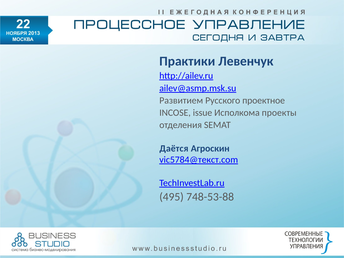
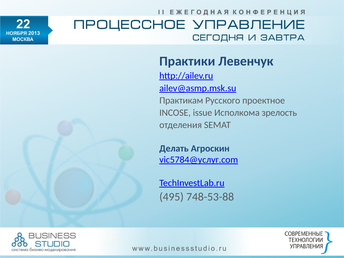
Развитием: Развитием -> Практикам
проекты: проекты -> зрелость
Даётся: Даётся -> Делать
vic5784@текст.com: vic5784@текст.com -> vic5784@услуг.com
